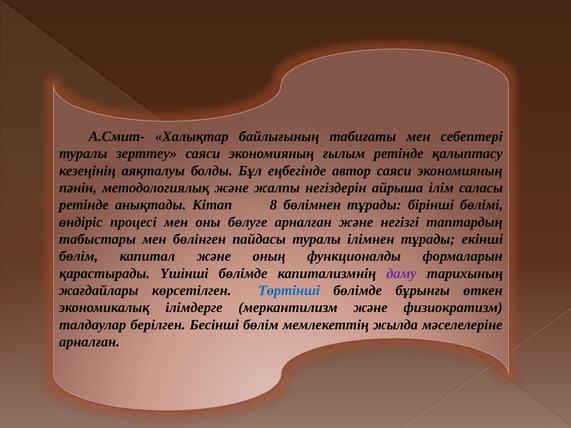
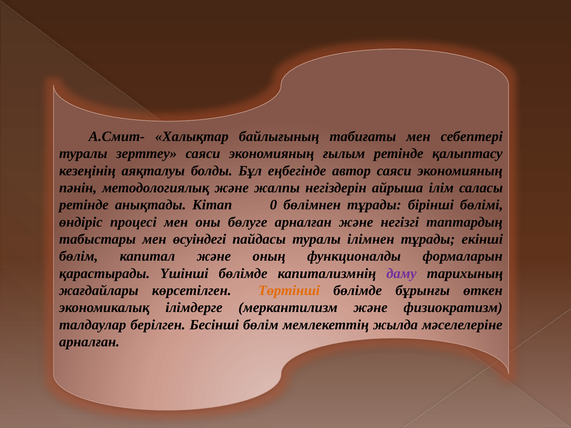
8: 8 -> 0
бөлінген: бөлінген -> өсуіндегі
Төртінші colour: blue -> orange
